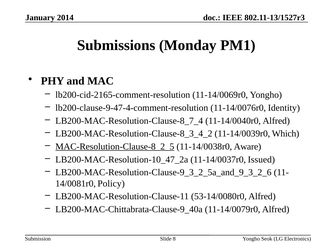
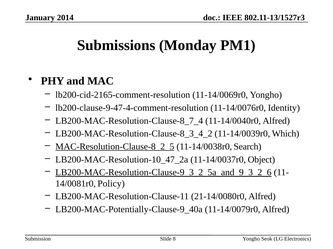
Aware: Aware -> Search
Issued: Issued -> Object
LB200-MAC-Resolution-Clause-9_3_2_5a_and_9_3_2_6 underline: none -> present
53-14/0080r0: 53-14/0080r0 -> 21-14/0080r0
LB200-MAC-Chittabrata-Clause-9_40a: LB200-MAC-Chittabrata-Clause-9_40a -> LB200-MAC-Potentially-Clause-9_40a
